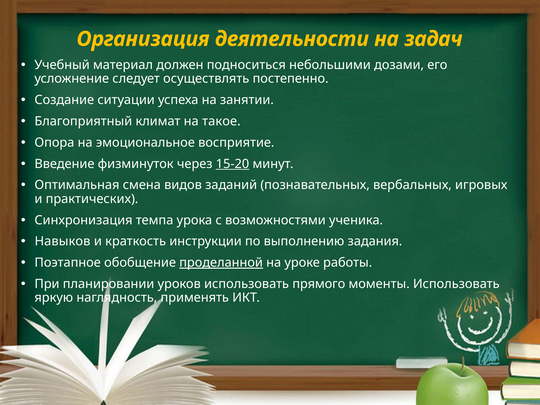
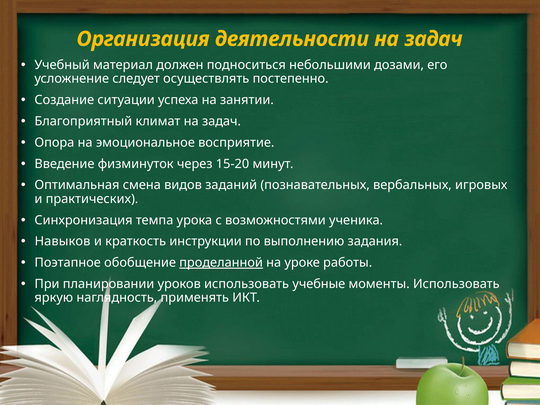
климат на такое: такое -> задач
15-20 underline: present -> none
прямого: прямого -> учебные
